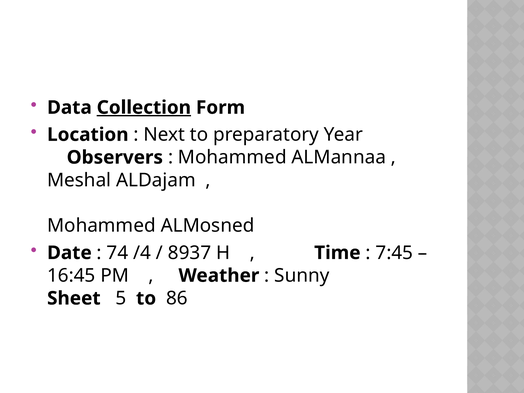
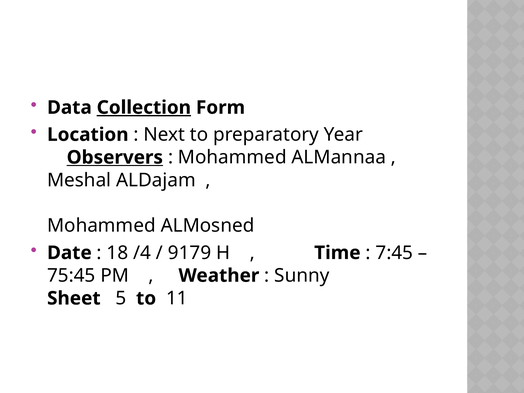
Observers underline: none -> present
74: 74 -> 18
8937: 8937 -> 9179
16:45: 16:45 -> 75:45
86: 86 -> 11
